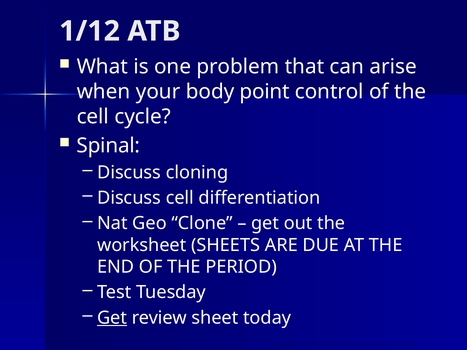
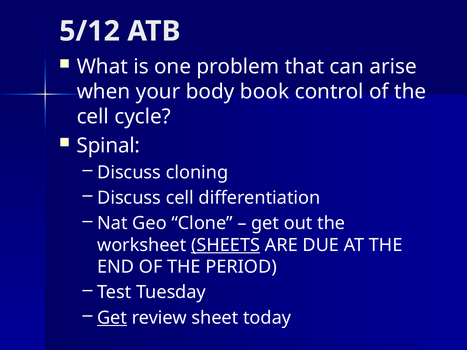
1/12: 1/12 -> 5/12
point: point -> book
SHEETS underline: none -> present
